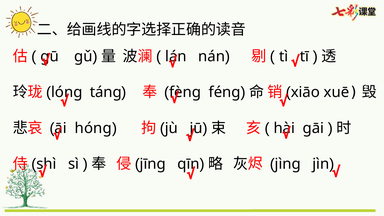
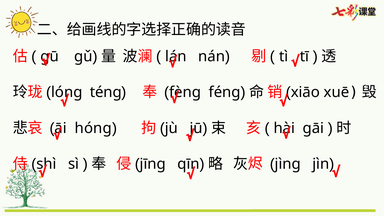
táng: táng -> téng
